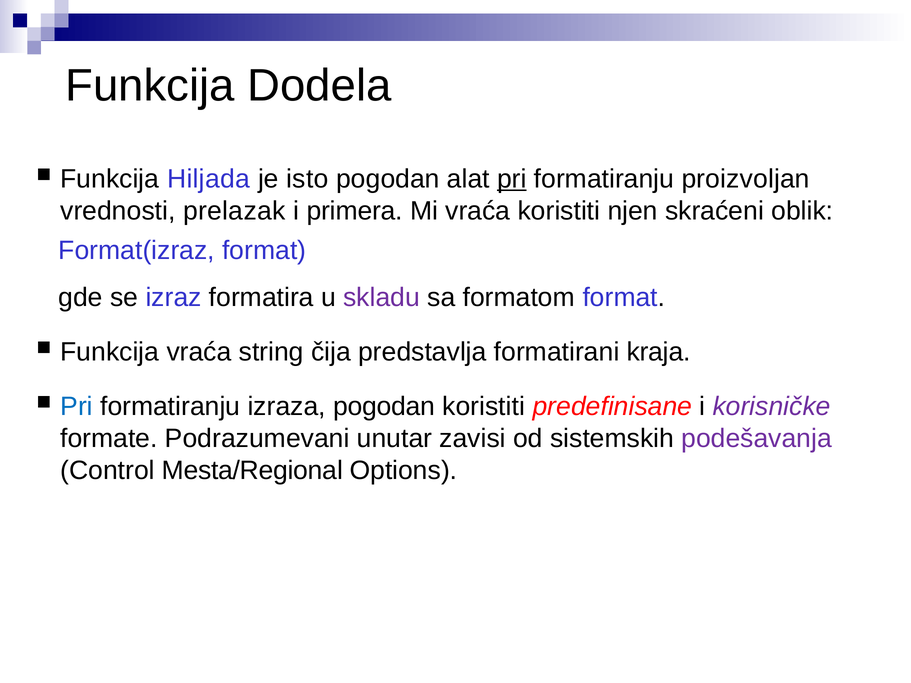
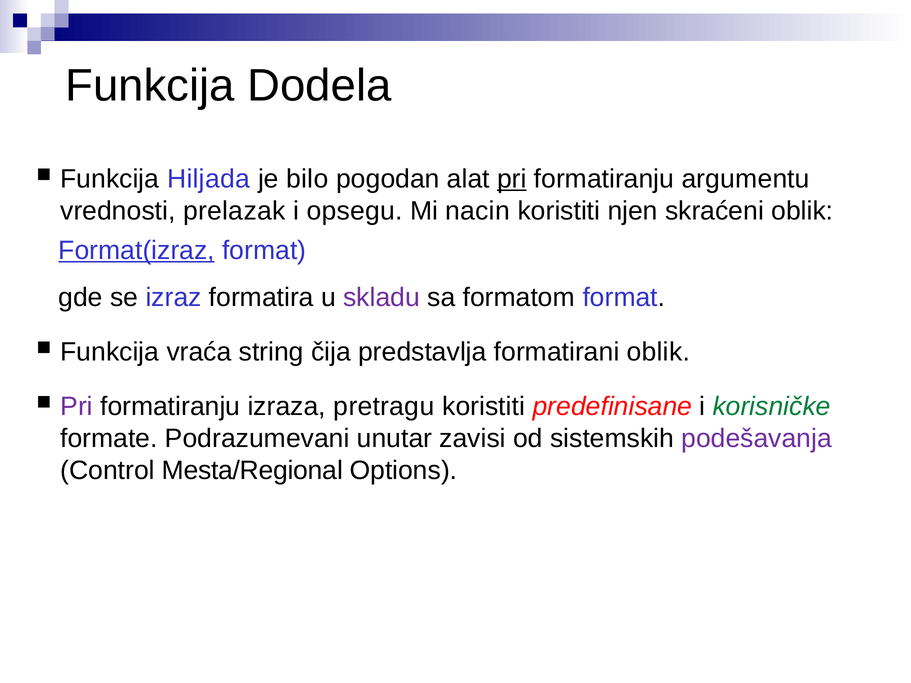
isto: isto -> bilo
proizvoljan: proizvoljan -> argumentu
primera: primera -> opsegu
Mi vraća: vraća -> nacin
Format(izraz underline: none -> present
formatirani kraja: kraja -> oblik
Pri at (77, 407) colour: blue -> purple
izraza pogodan: pogodan -> pretragu
korisničke colour: purple -> green
